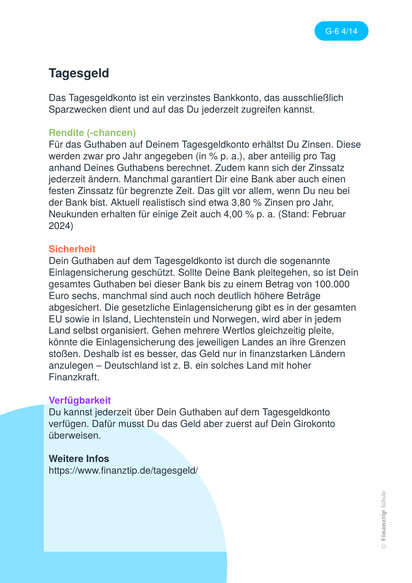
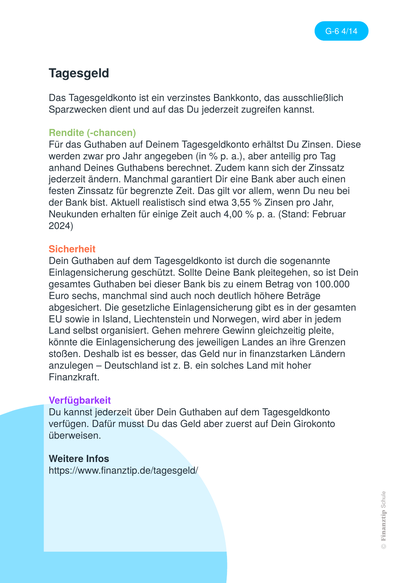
3,80: 3,80 -> 3,55
Wertlos: Wertlos -> Gewinn
